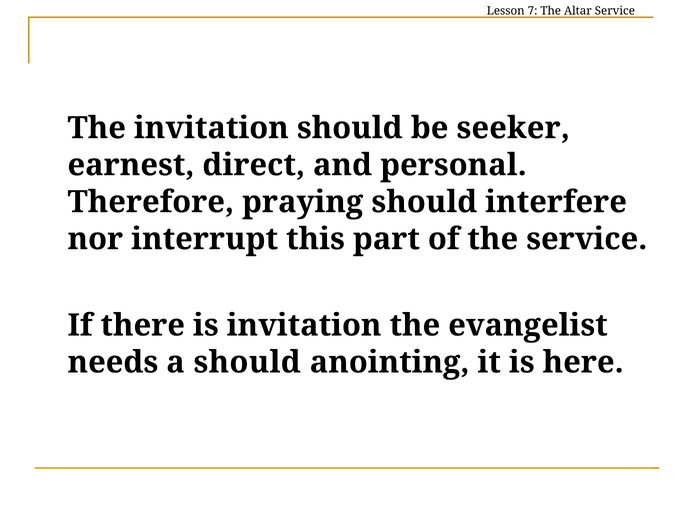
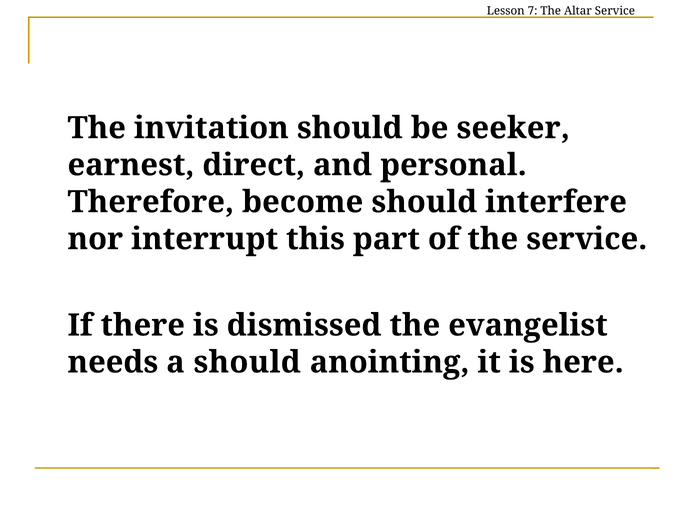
praying: praying -> become
is invitation: invitation -> dismissed
